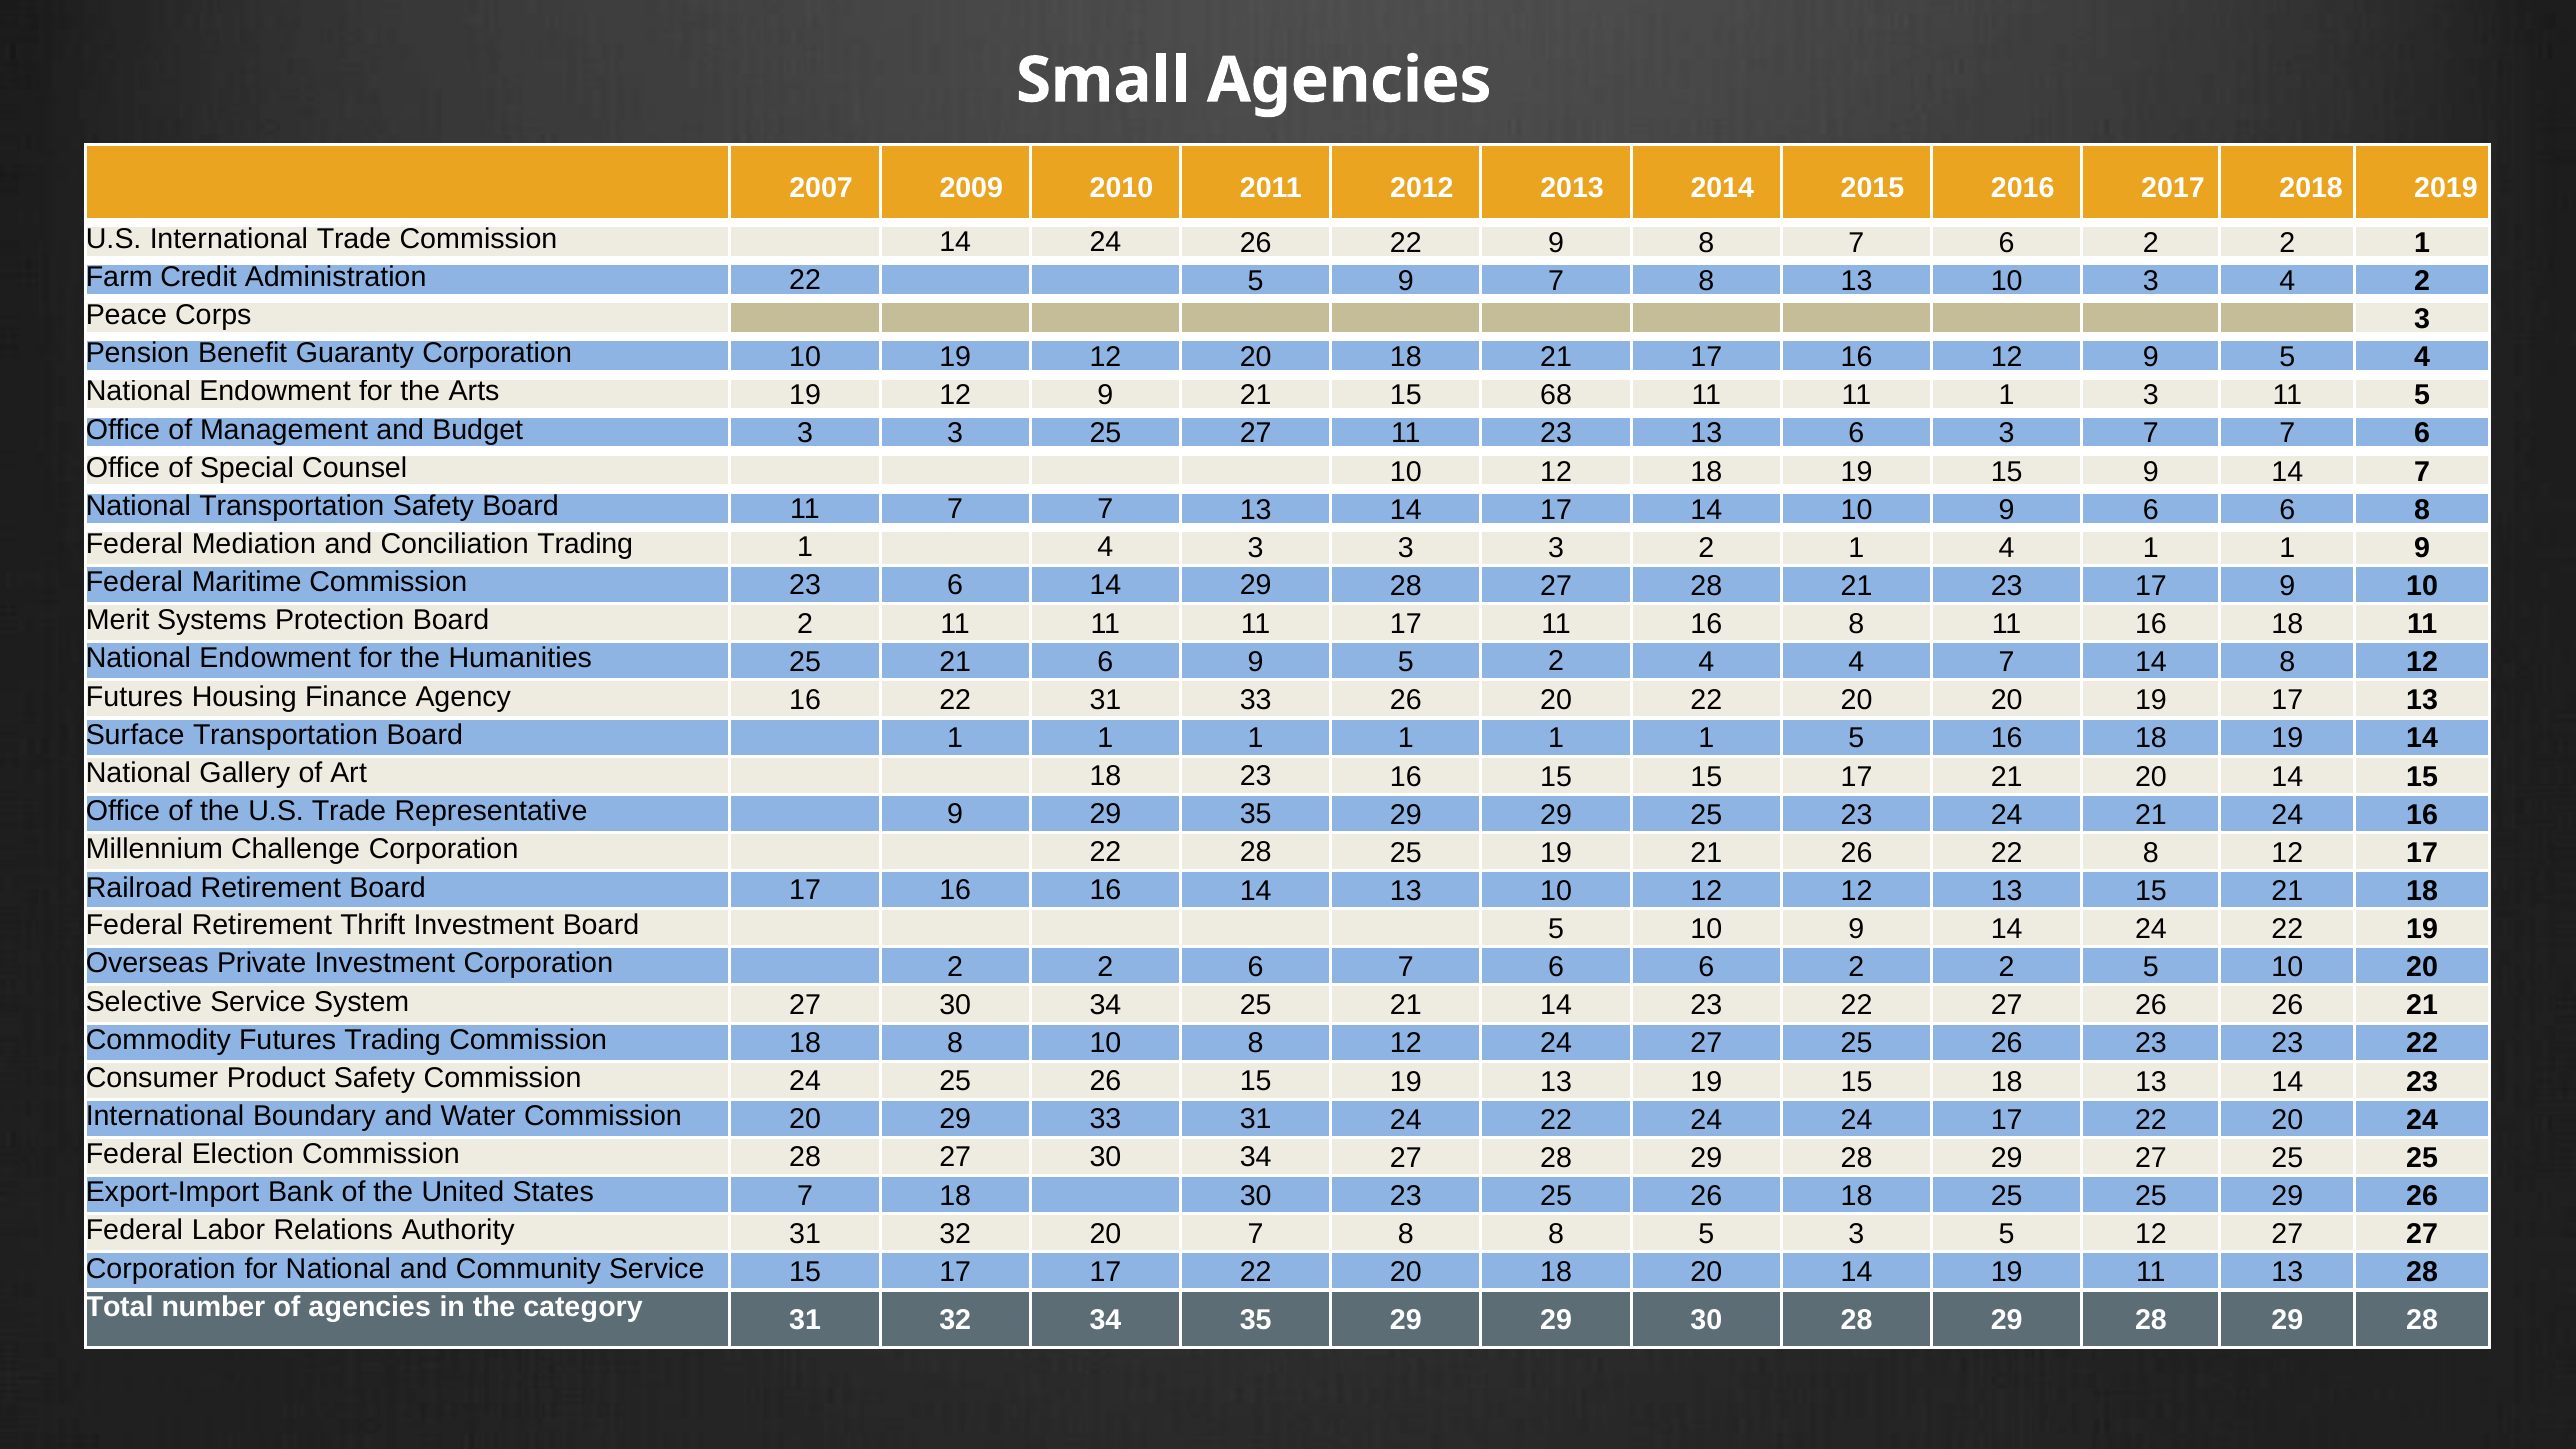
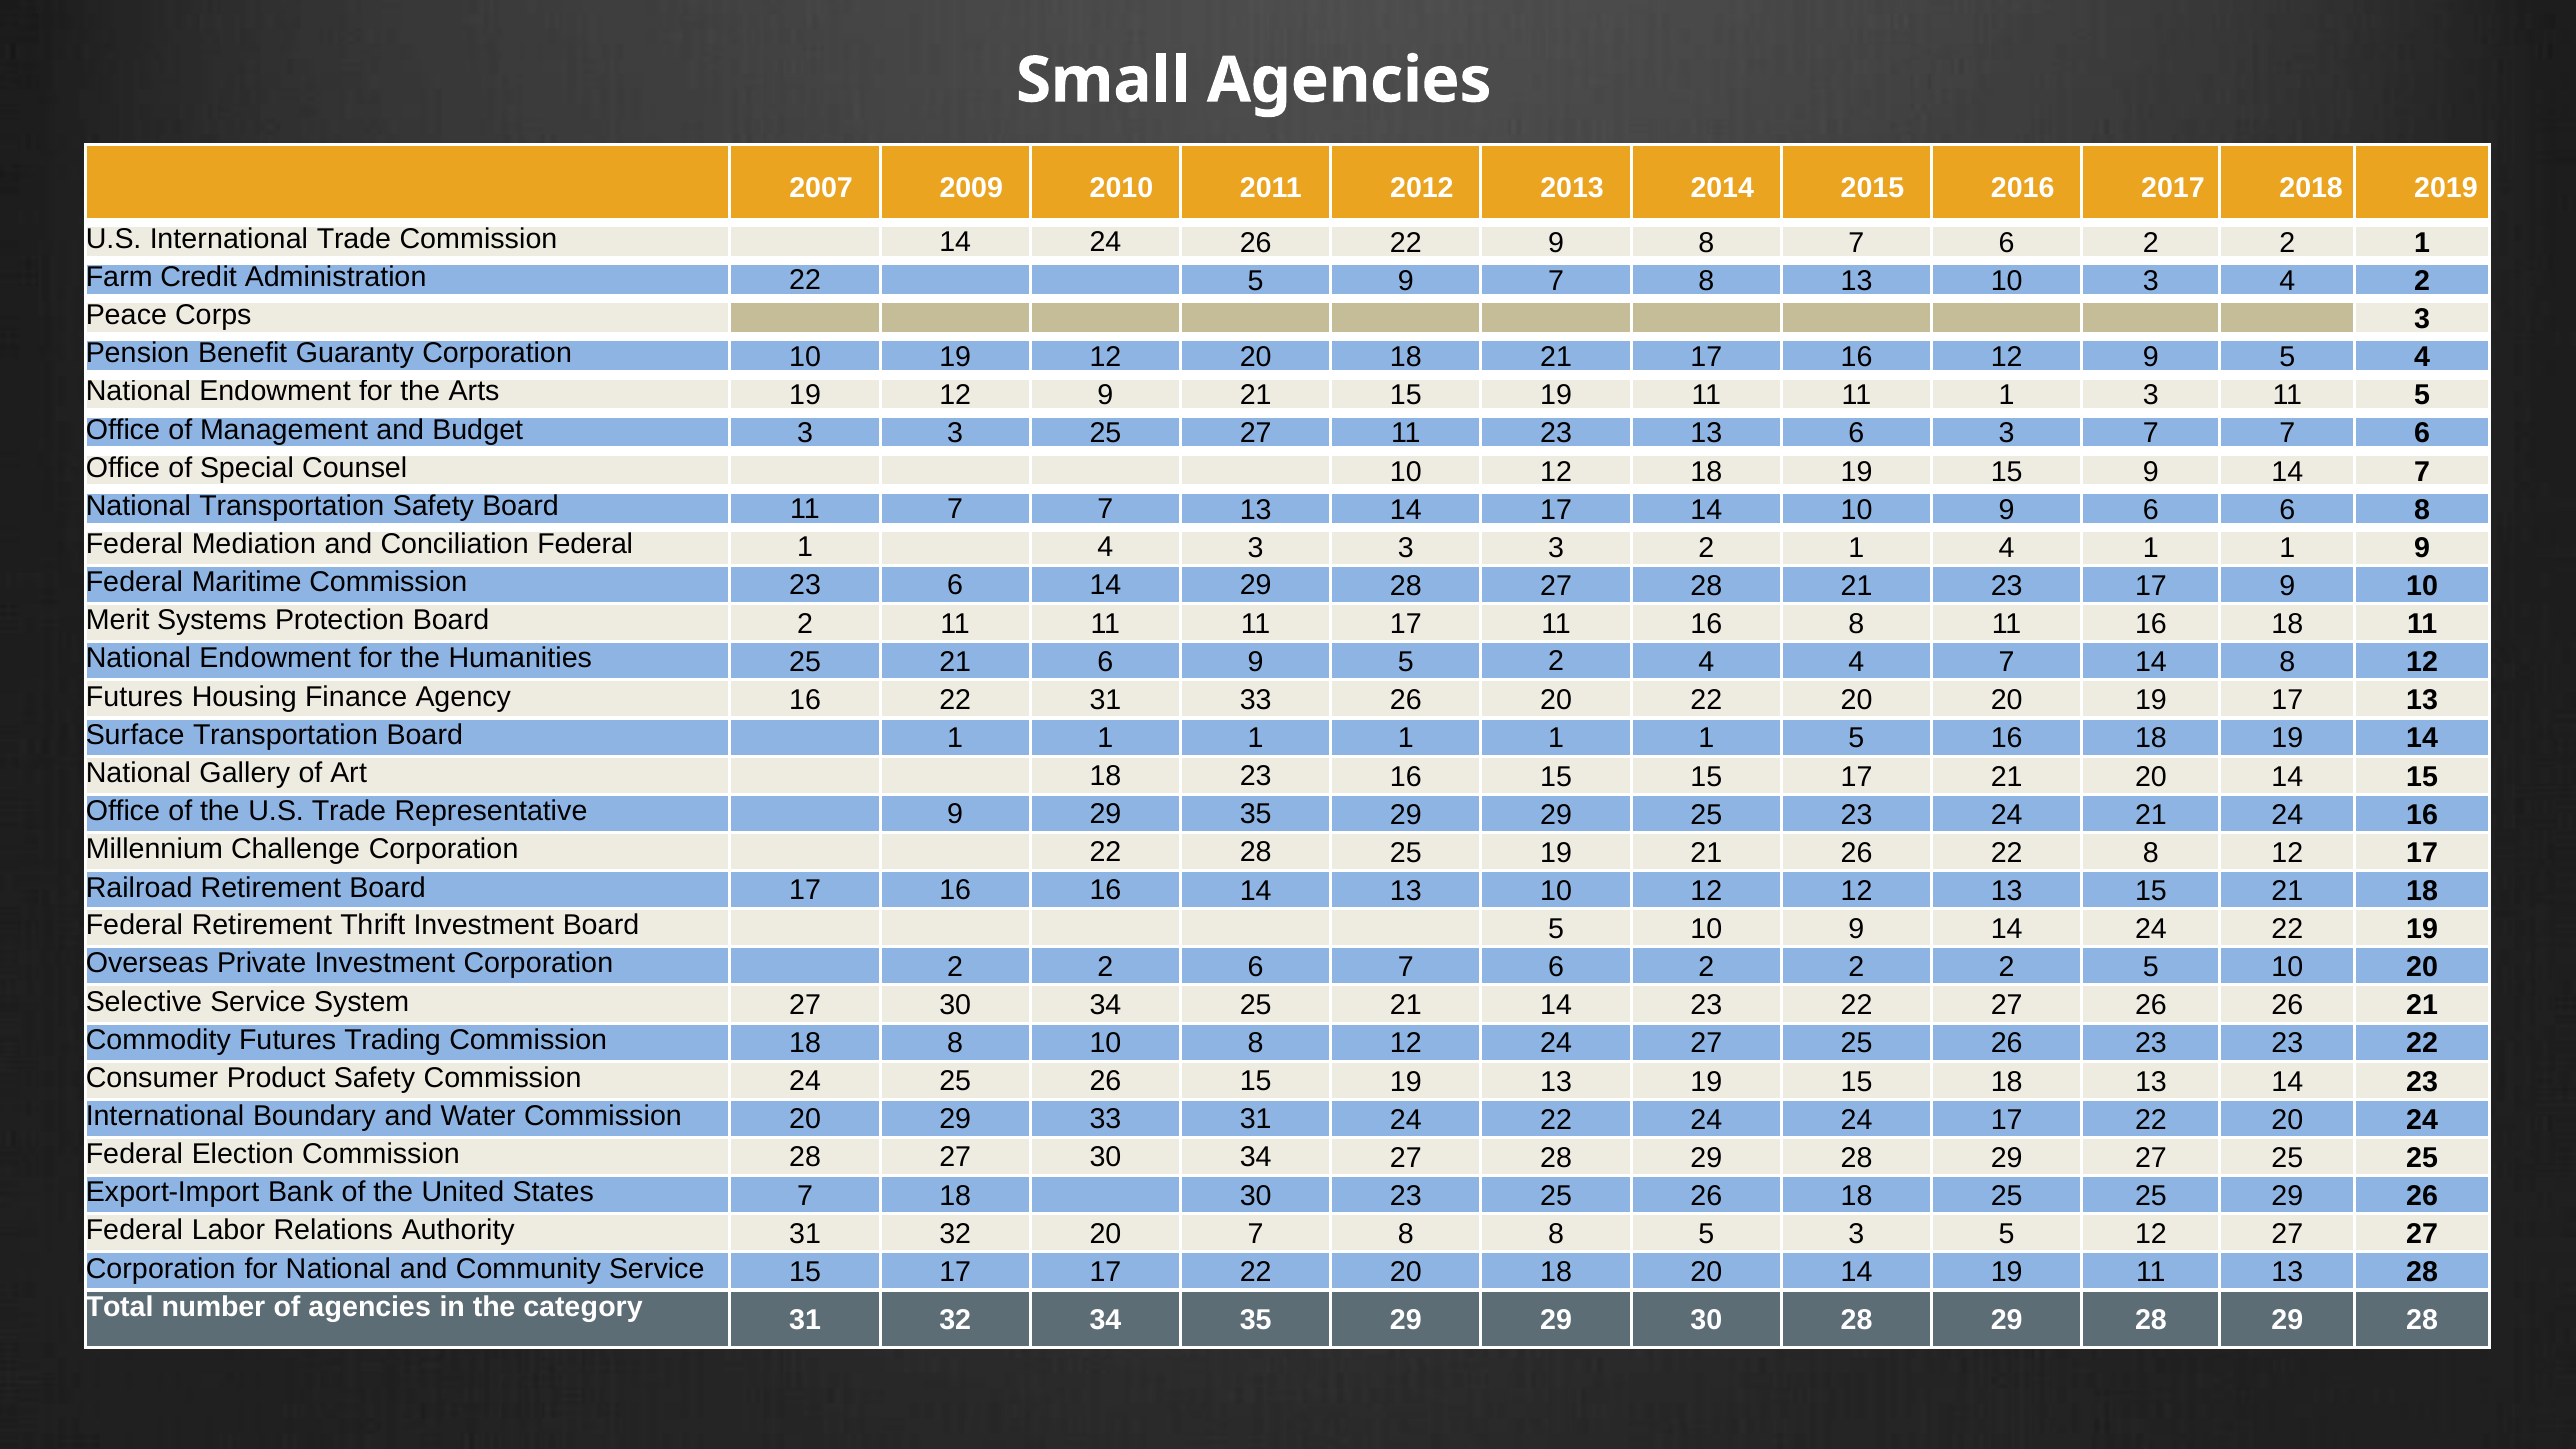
21 15 68: 68 -> 19
Conciliation Trading: Trading -> Federal
6 7 6 6: 6 -> 2
